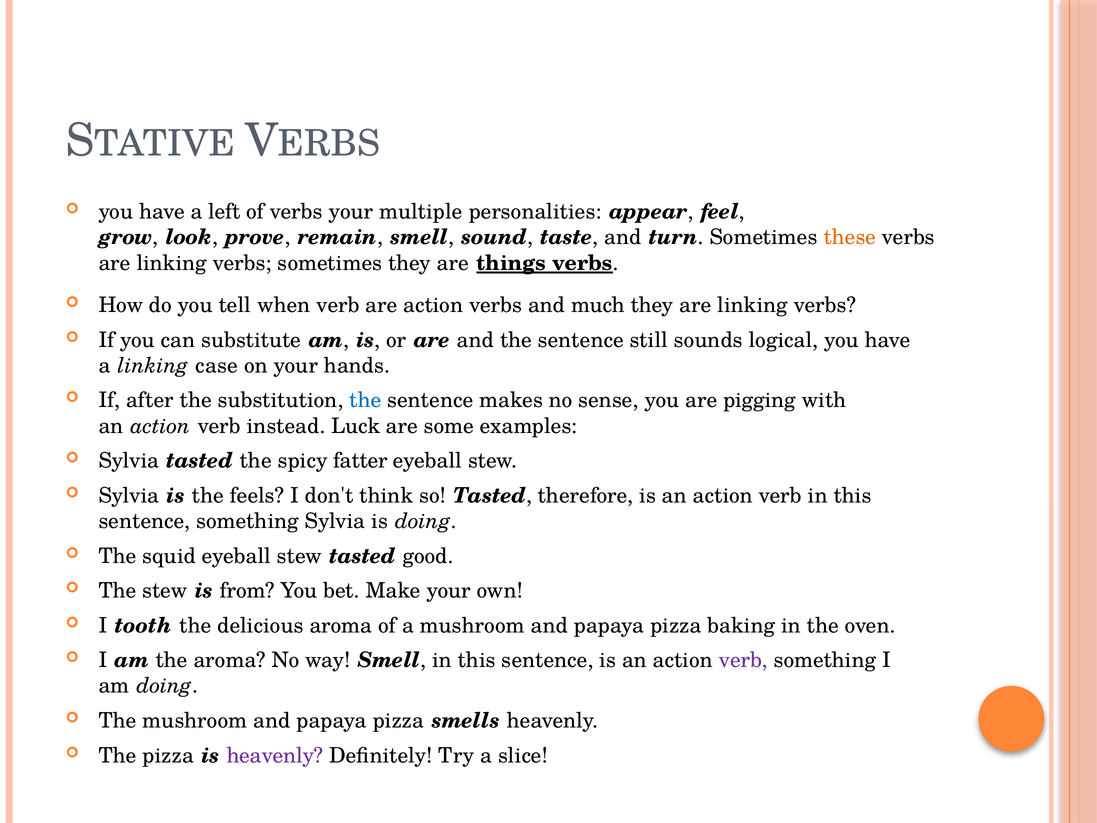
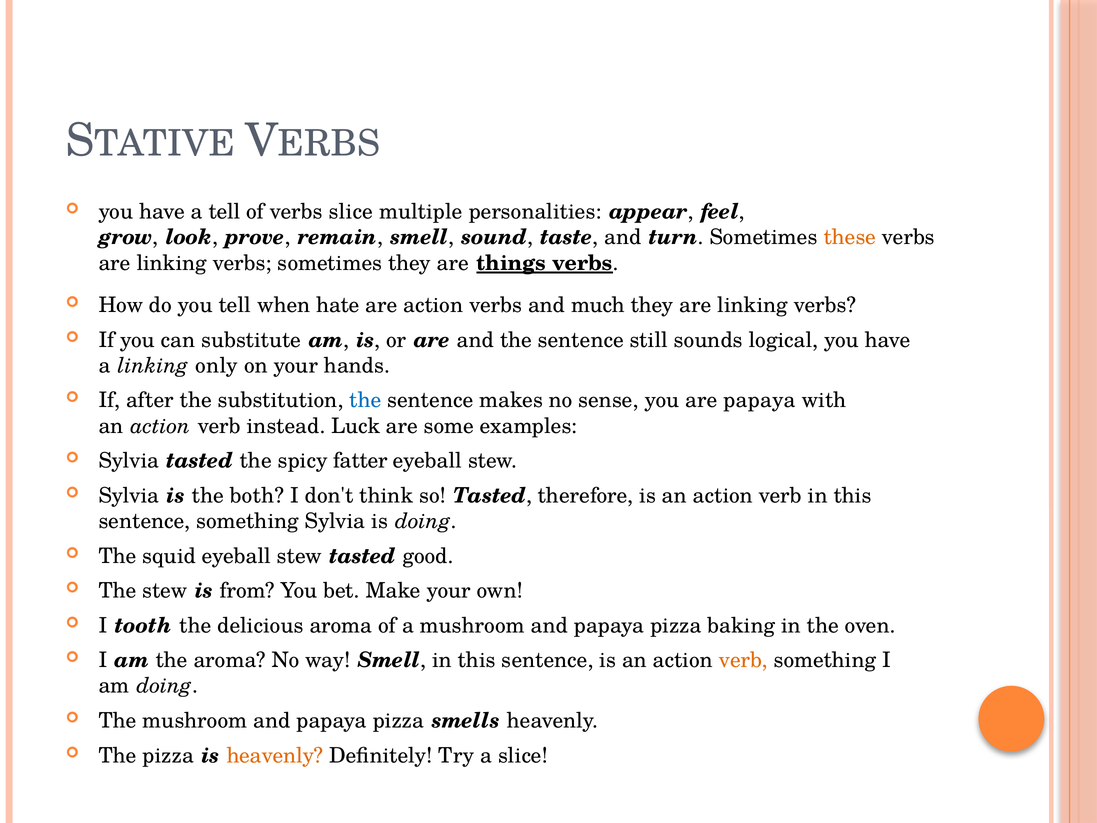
a left: left -> tell
verbs your: your -> slice
when verb: verb -> hate
case: case -> only
are pigging: pigging -> papaya
feels: feels -> both
verb at (743, 660) colour: purple -> orange
heavenly at (275, 755) colour: purple -> orange
